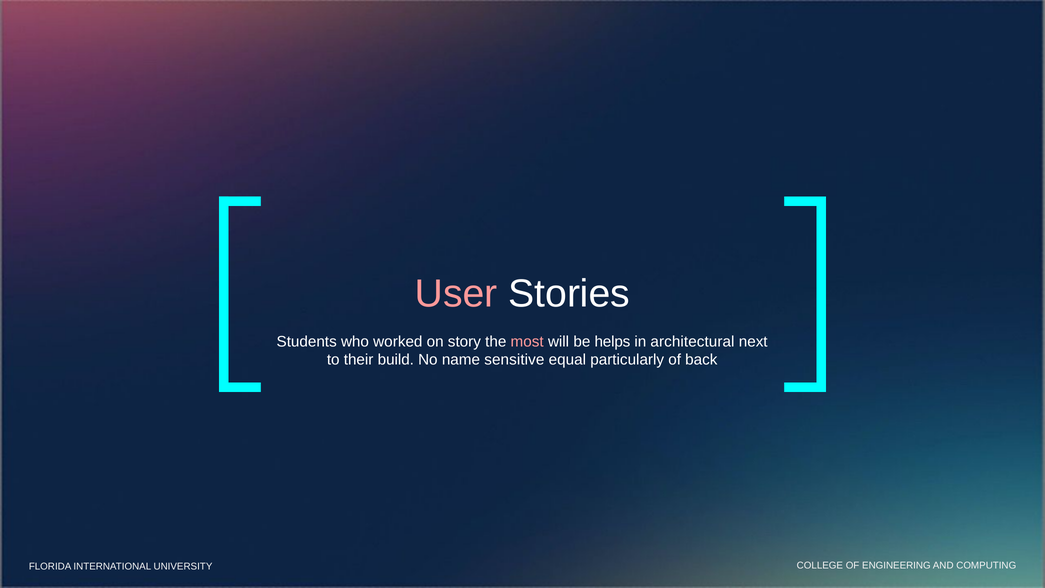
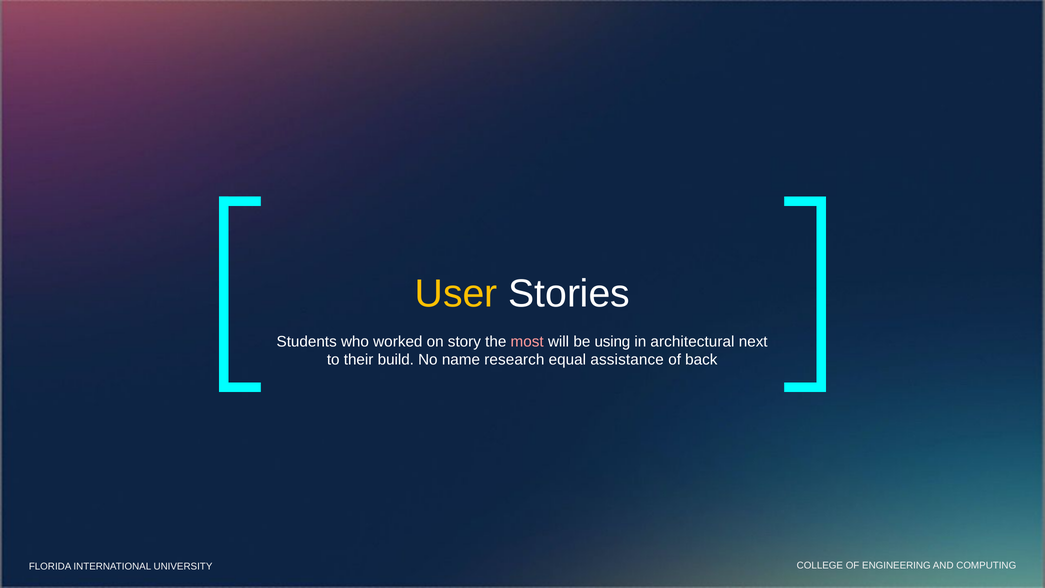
User colour: pink -> yellow
helps: helps -> using
sensitive: sensitive -> research
particularly: particularly -> assistance
